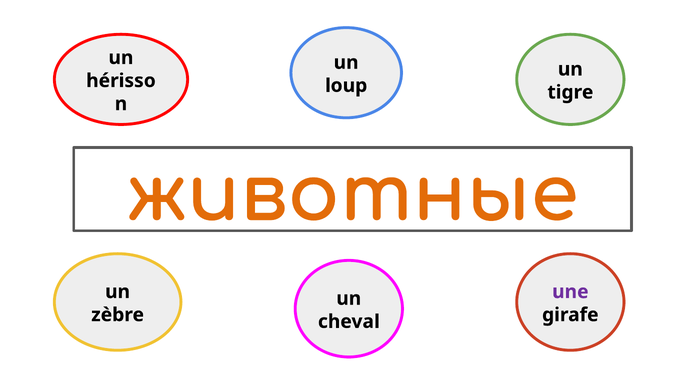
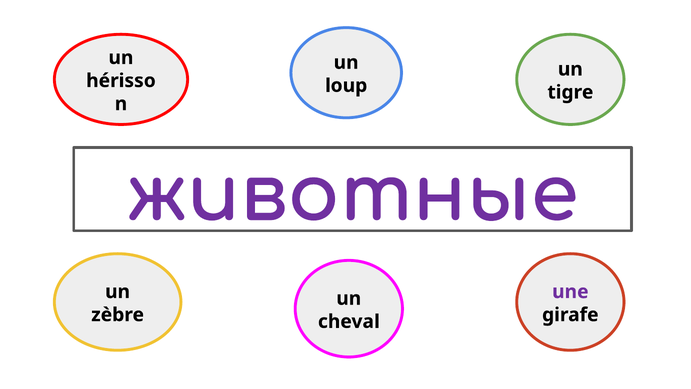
животные colour: orange -> purple
